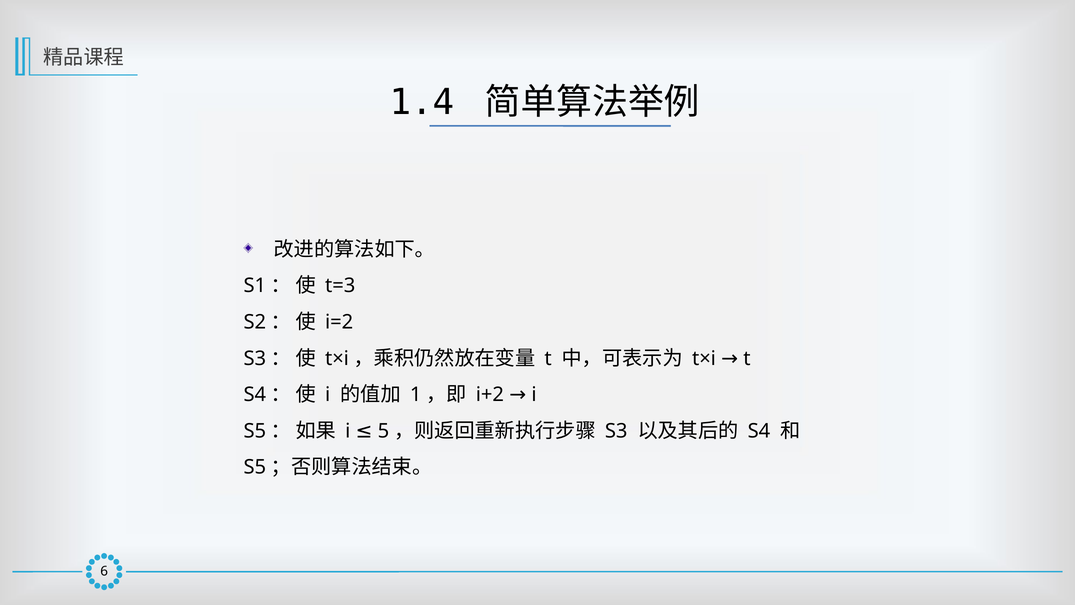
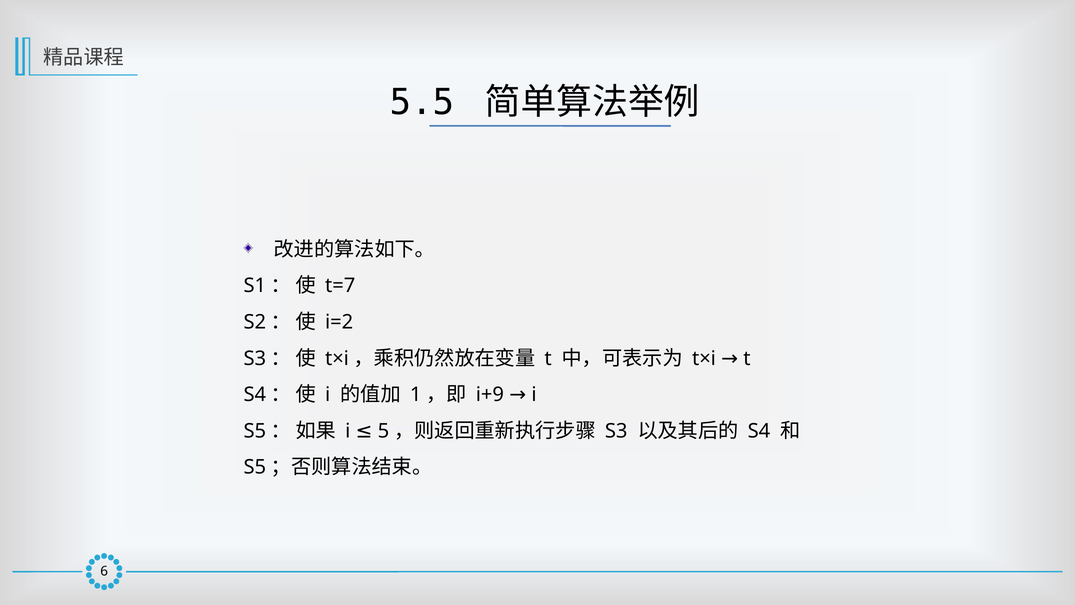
1.4: 1.4 -> 5.5
t=3: t=3 -> t=7
i+2: i+2 -> i+9
